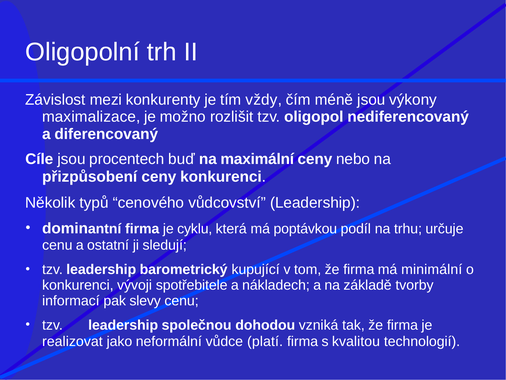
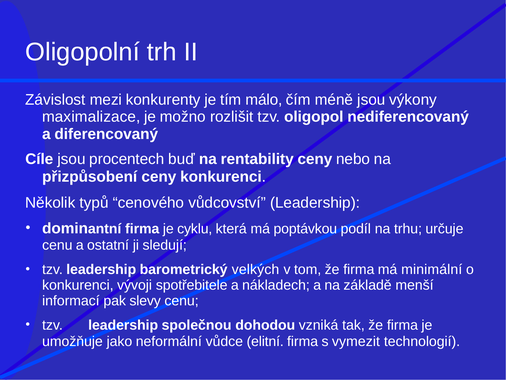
vždy: vždy -> málo
maximální: maximální -> rentability
kupující: kupující -> velkých
tvorby: tvorby -> menší
realizovat: realizovat -> umožňuje
platí: platí -> elitní
kvalitou: kvalitou -> vymezit
